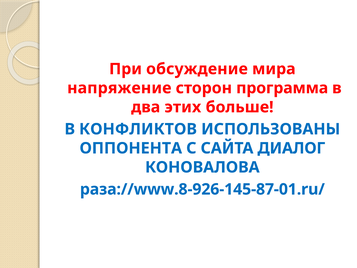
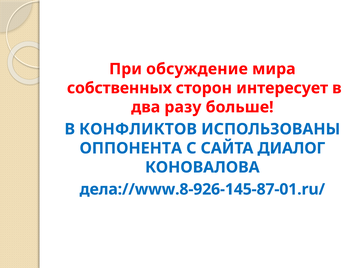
напряжение: напряжение -> собственных
программа: программа -> интересует
этих: этих -> разу
раза://www.8-926-145-87-01.ru/: раза://www.8-926-145-87-01.ru/ -> дела://www.8-926-145-87-01.ru/
